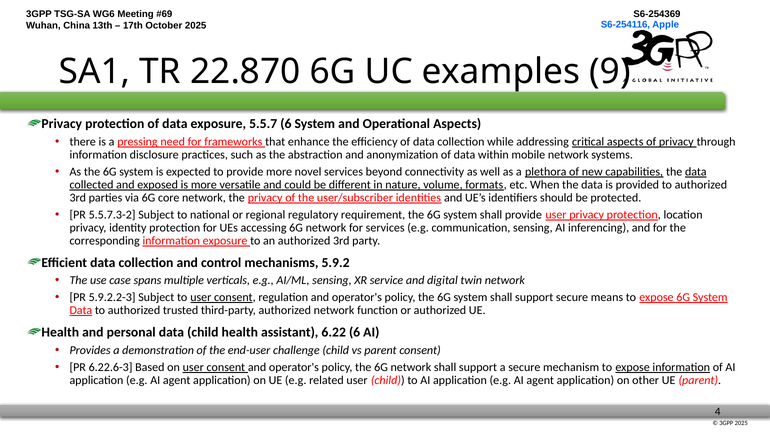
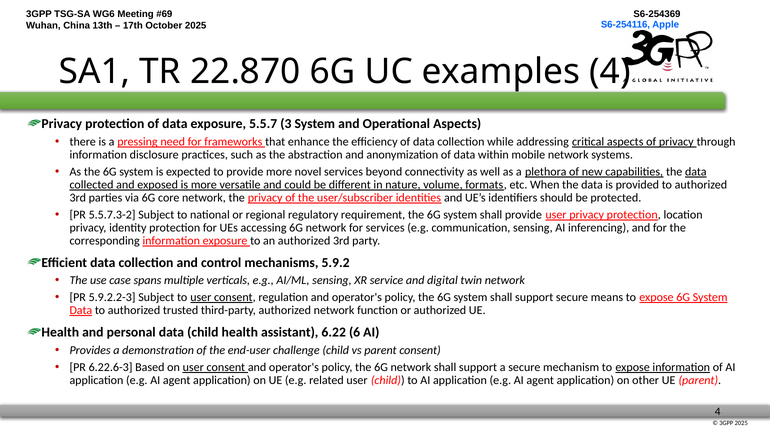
examples 9: 9 -> 4
5.5.7 6: 6 -> 3
